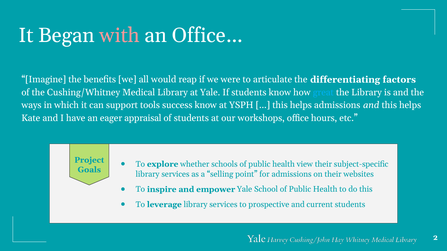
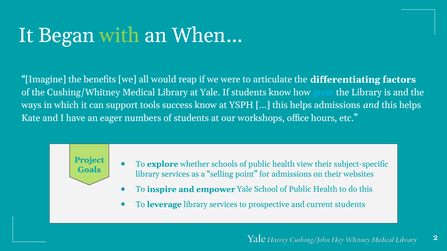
with colour: pink -> light green
Office…: Office… -> When…
appraisal: appraisal -> numbers
